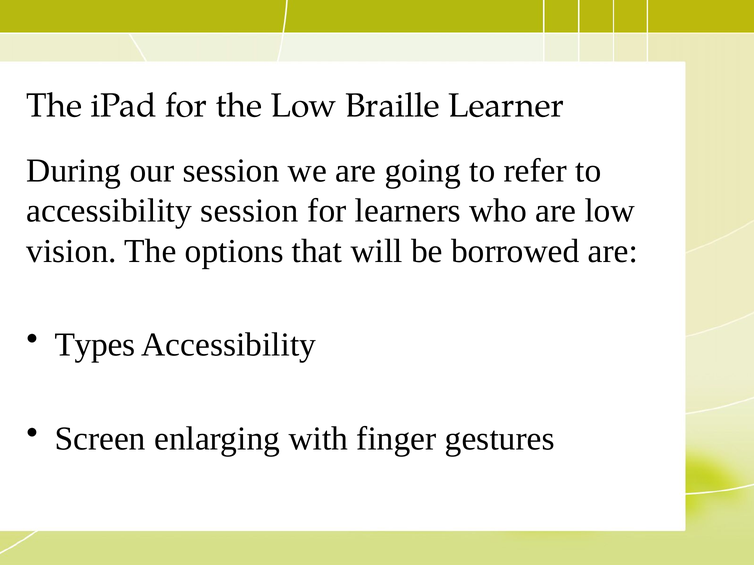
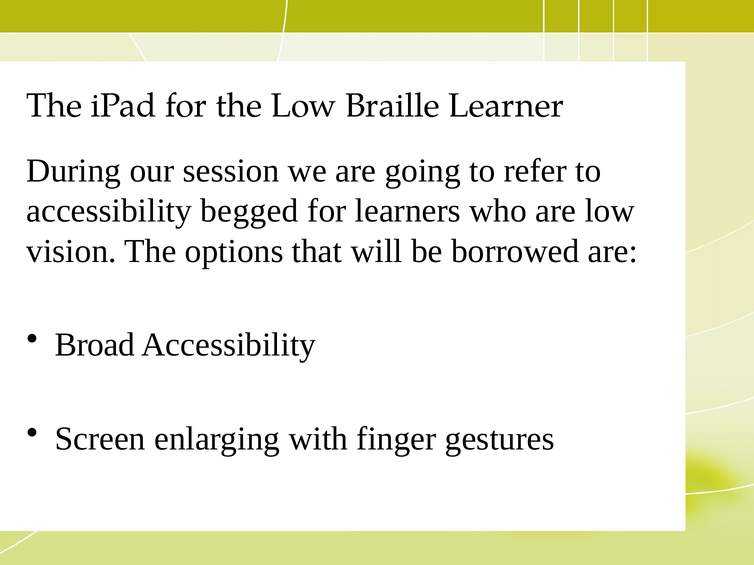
accessibility session: session -> begged
Types: Types -> Broad
